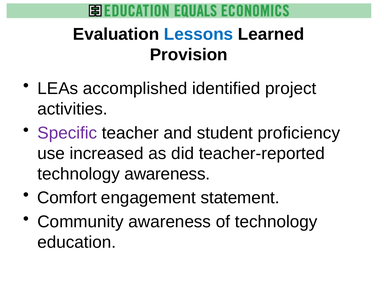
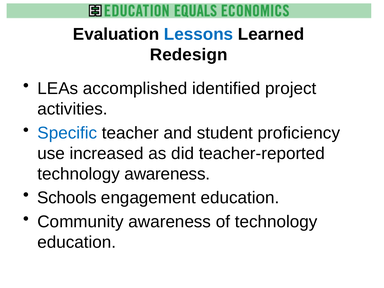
Provision: Provision -> Redesign
Specific colour: purple -> blue
Comfort: Comfort -> Schools
engagement statement: statement -> education
